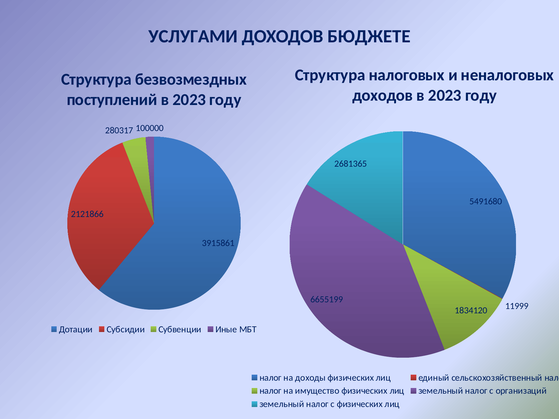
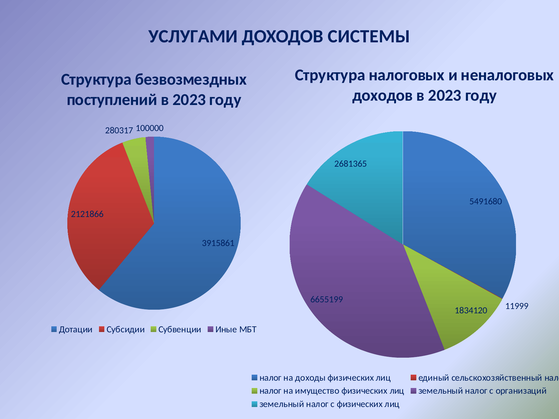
БЮДЖЕТЕ: БЮДЖЕТЕ -> СИСТЕМЫ
